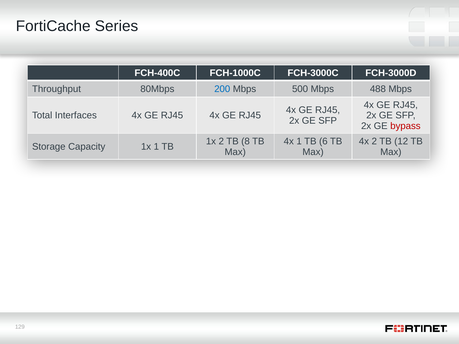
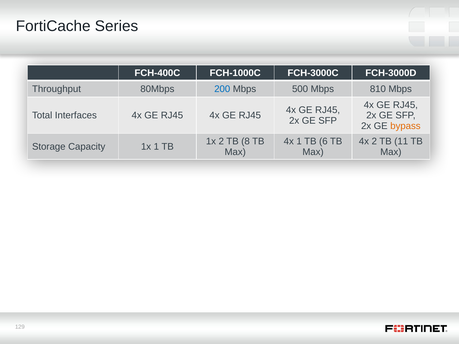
488: 488 -> 810
bypass colour: red -> orange
12: 12 -> 11
